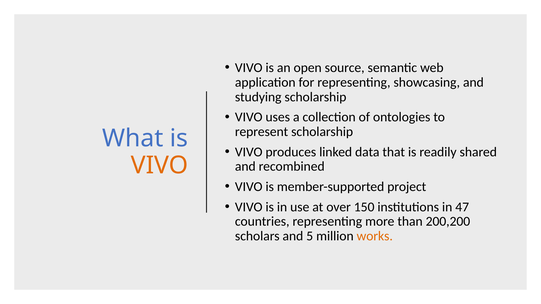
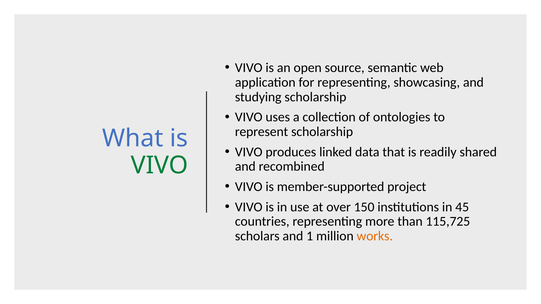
VIVO at (160, 165) colour: orange -> green
47: 47 -> 45
200,200: 200,200 -> 115,725
5: 5 -> 1
